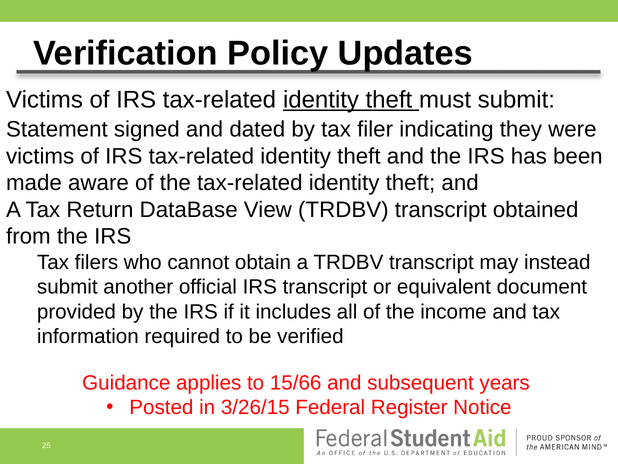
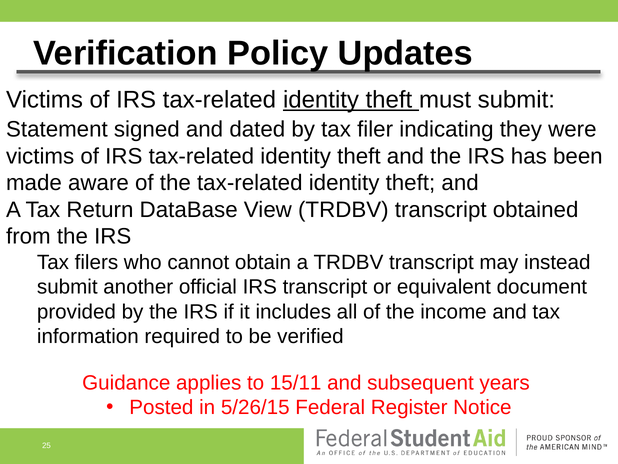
15/66: 15/66 -> 15/11
3/26/15: 3/26/15 -> 5/26/15
